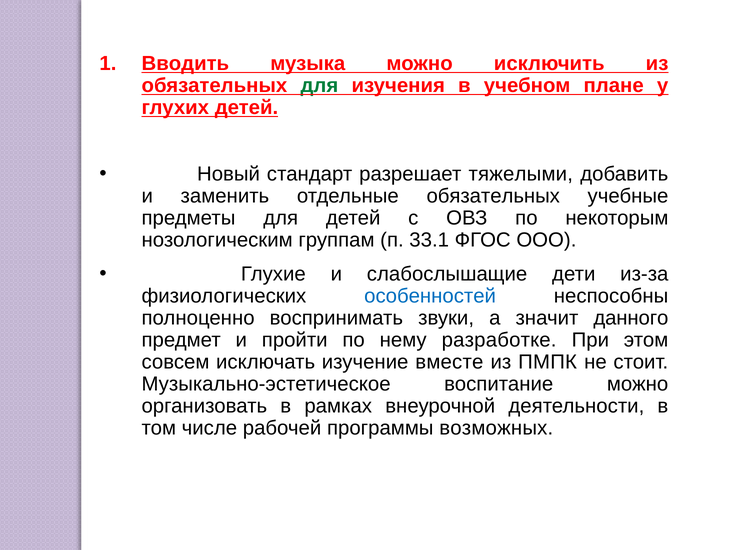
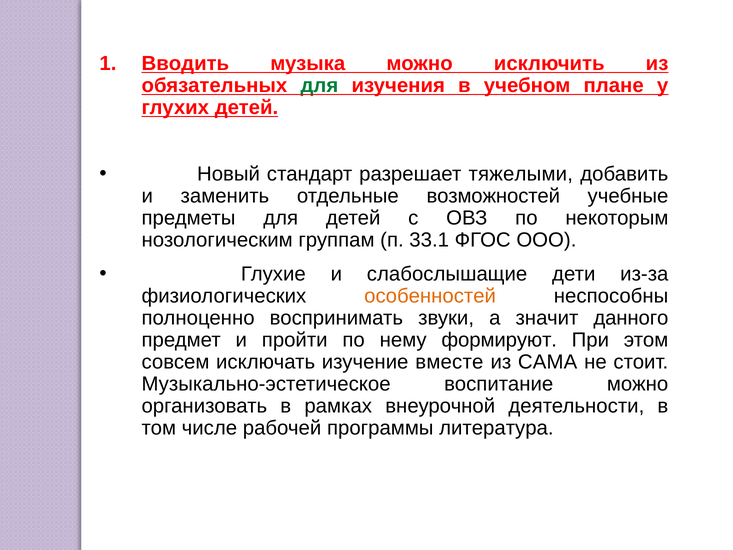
отдельные обязательных: обязательных -> возможностей
особенностей colour: blue -> orange
разработке: разработке -> формируют
ПМПК: ПМПК -> САМА
возможных: возможных -> литература
